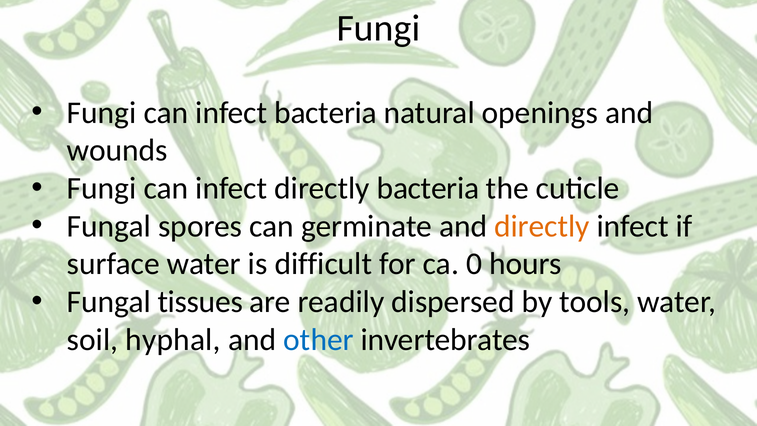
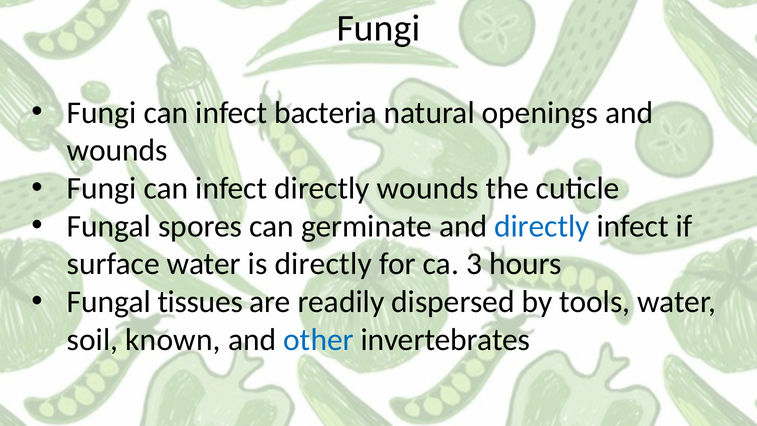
directly bacteria: bacteria -> wounds
directly at (542, 226) colour: orange -> blue
is difficult: difficult -> directly
0: 0 -> 3
hyphal: hyphal -> known
